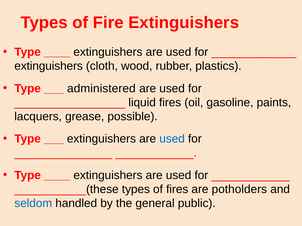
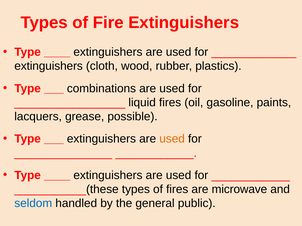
administered: administered -> combinations
used at (172, 139) colour: blue -> orange
potholders: potholders -> microwave
